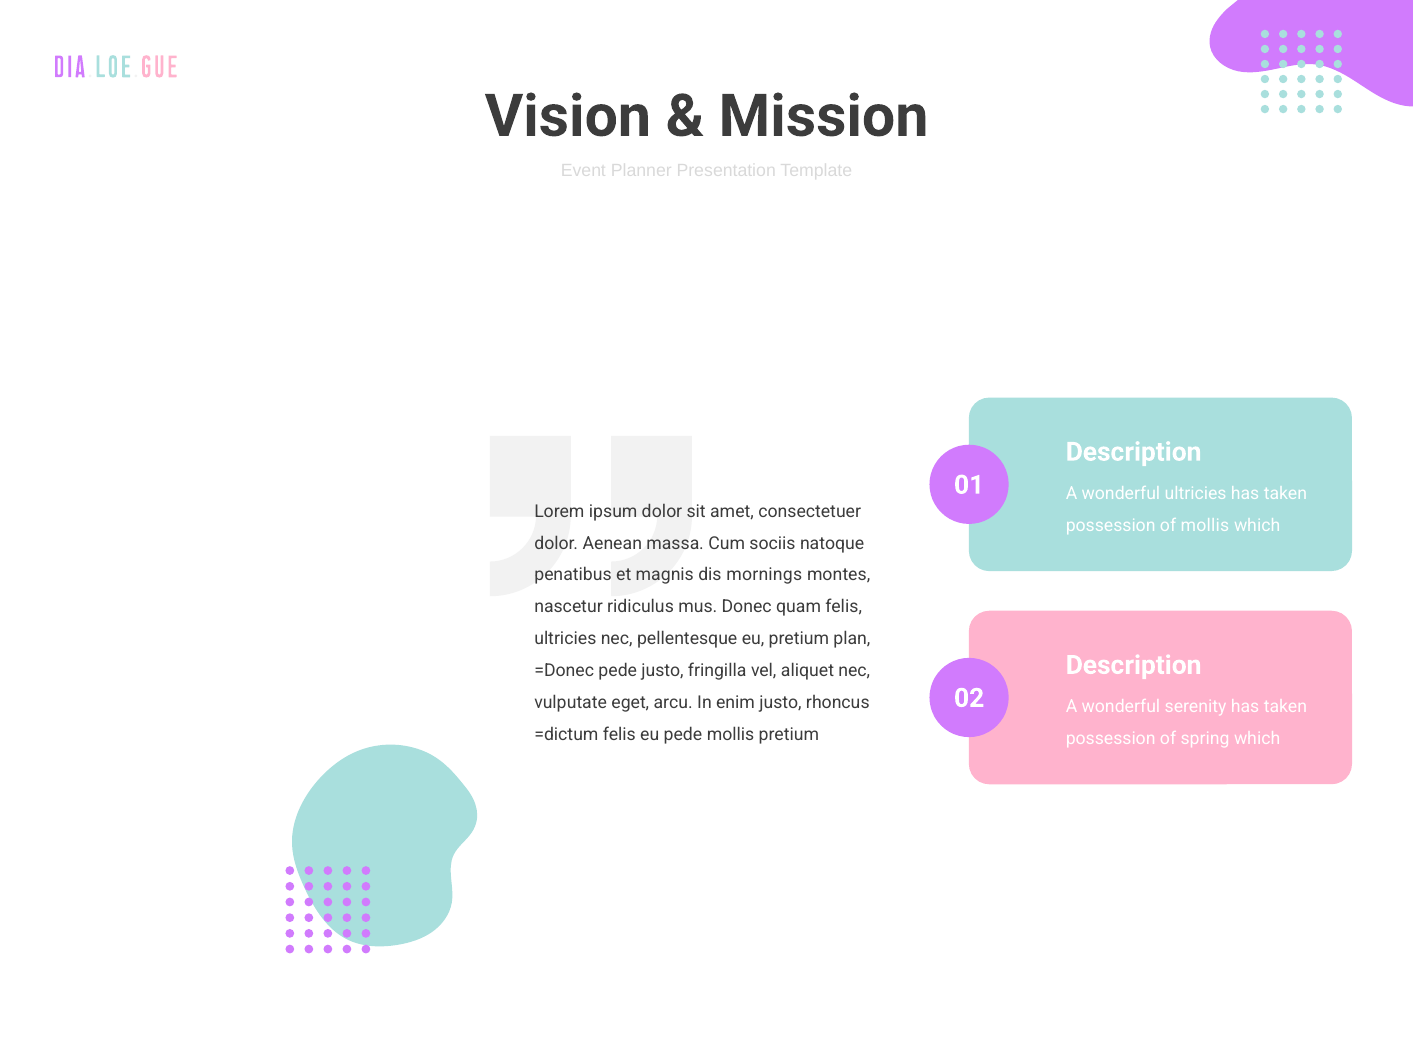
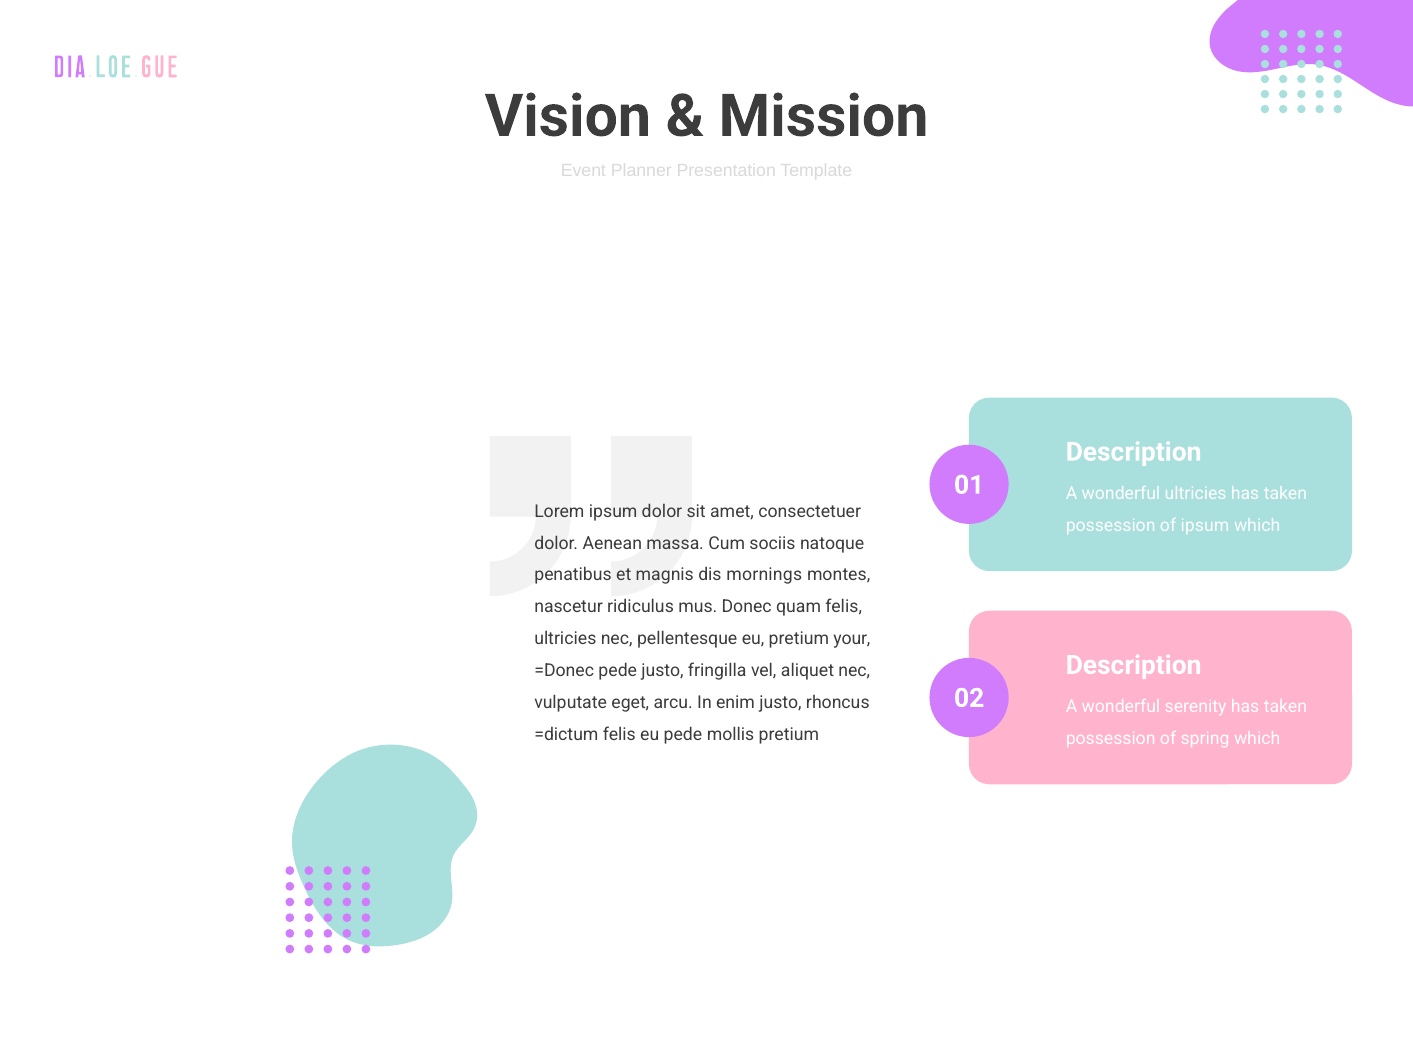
of mollis: mollis -> ipsum
plan: plan -> your
